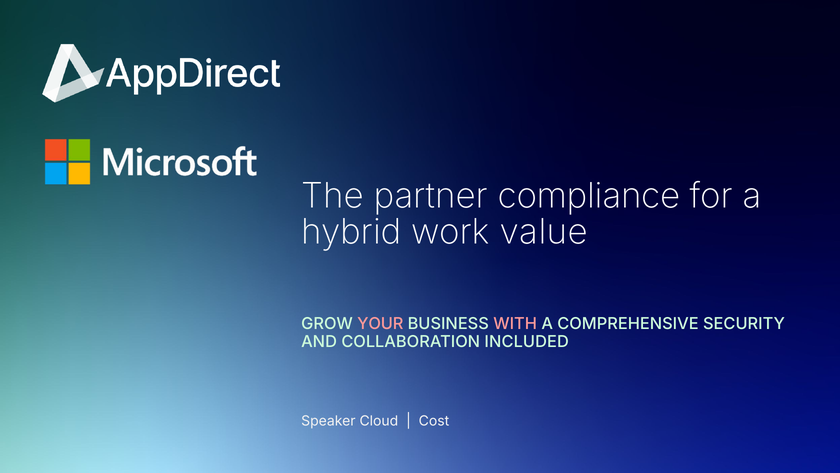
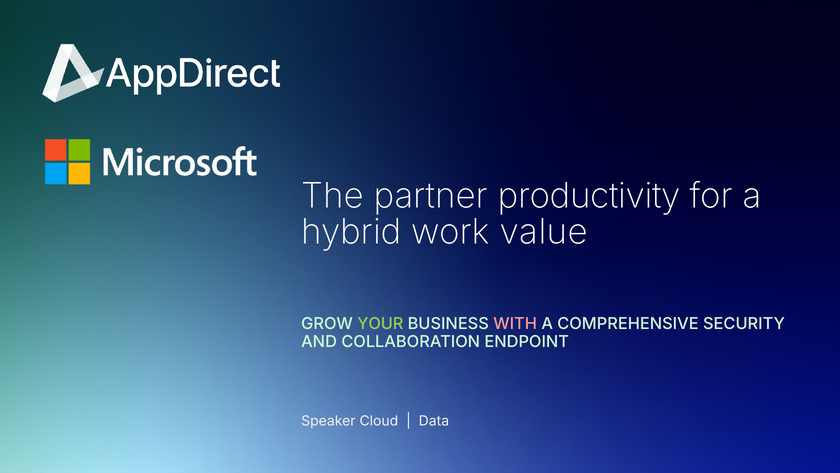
compliance: compliance -> productivity
YOUR colour: pink -> light green
INCLUDED: INCLUDED -> ENDPOINT
Cost: Cost -> Data
